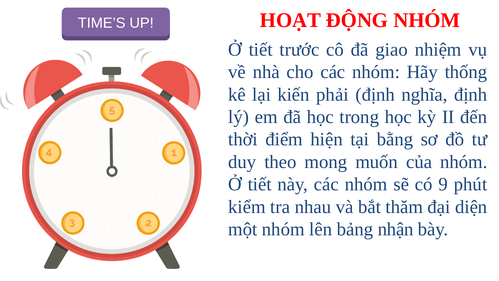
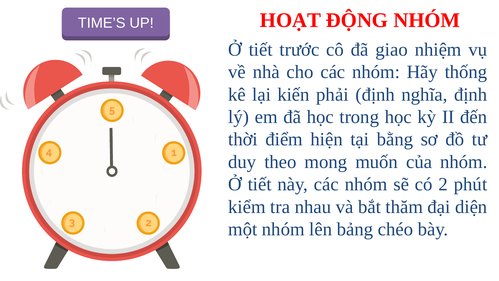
có 9: 9 -> 2
nhận: nhận -> chéo
